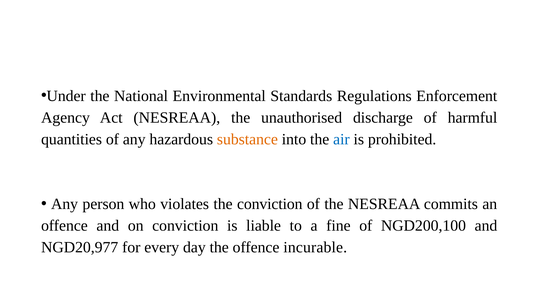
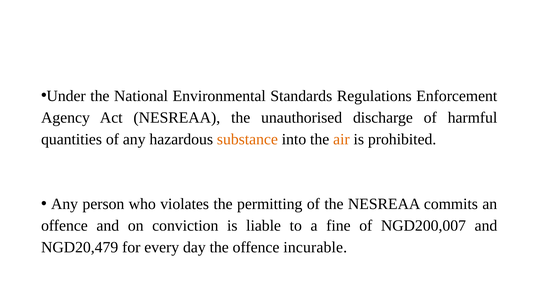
air colour: blue -> orange
the conviction: conviction -> permitting
NGD200,100: NGD200,100 -> NGD200,007
NGD20,977: NGD20,977 -> NGD20,479
